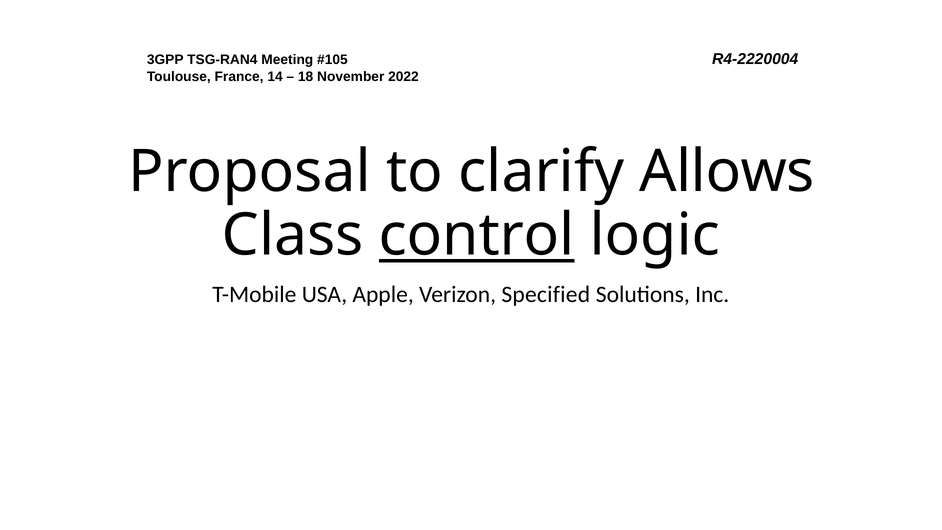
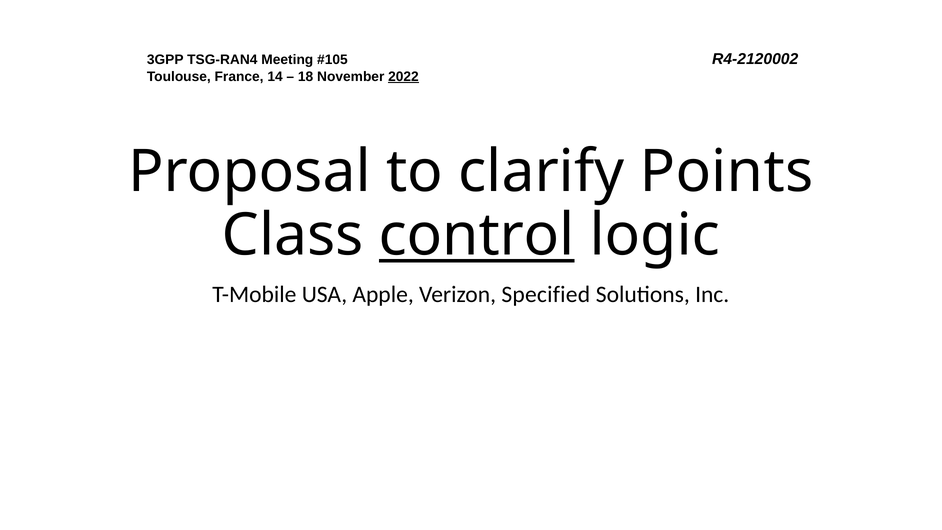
R4-2220004: R4-2220004 -> R4-2120002
2022 underline: none -> present
Allows: Allows -> Points
